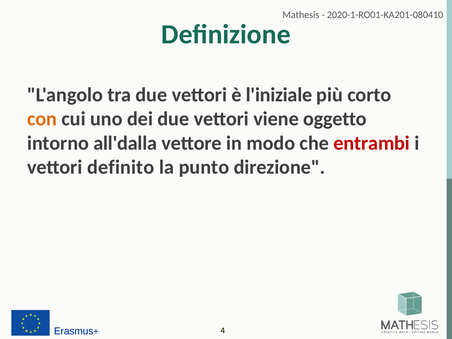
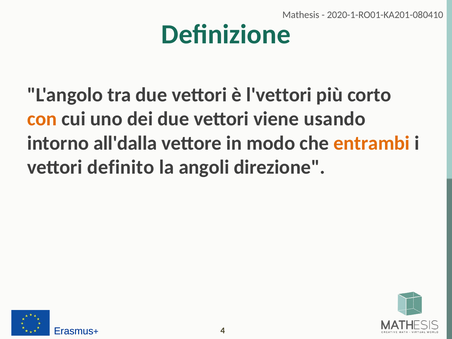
l'iniziale: l'iniziale -> l'vettori
oggetto: oggetto -> usando
entrambi colour: red -> orange
punto: punto -> angoli
